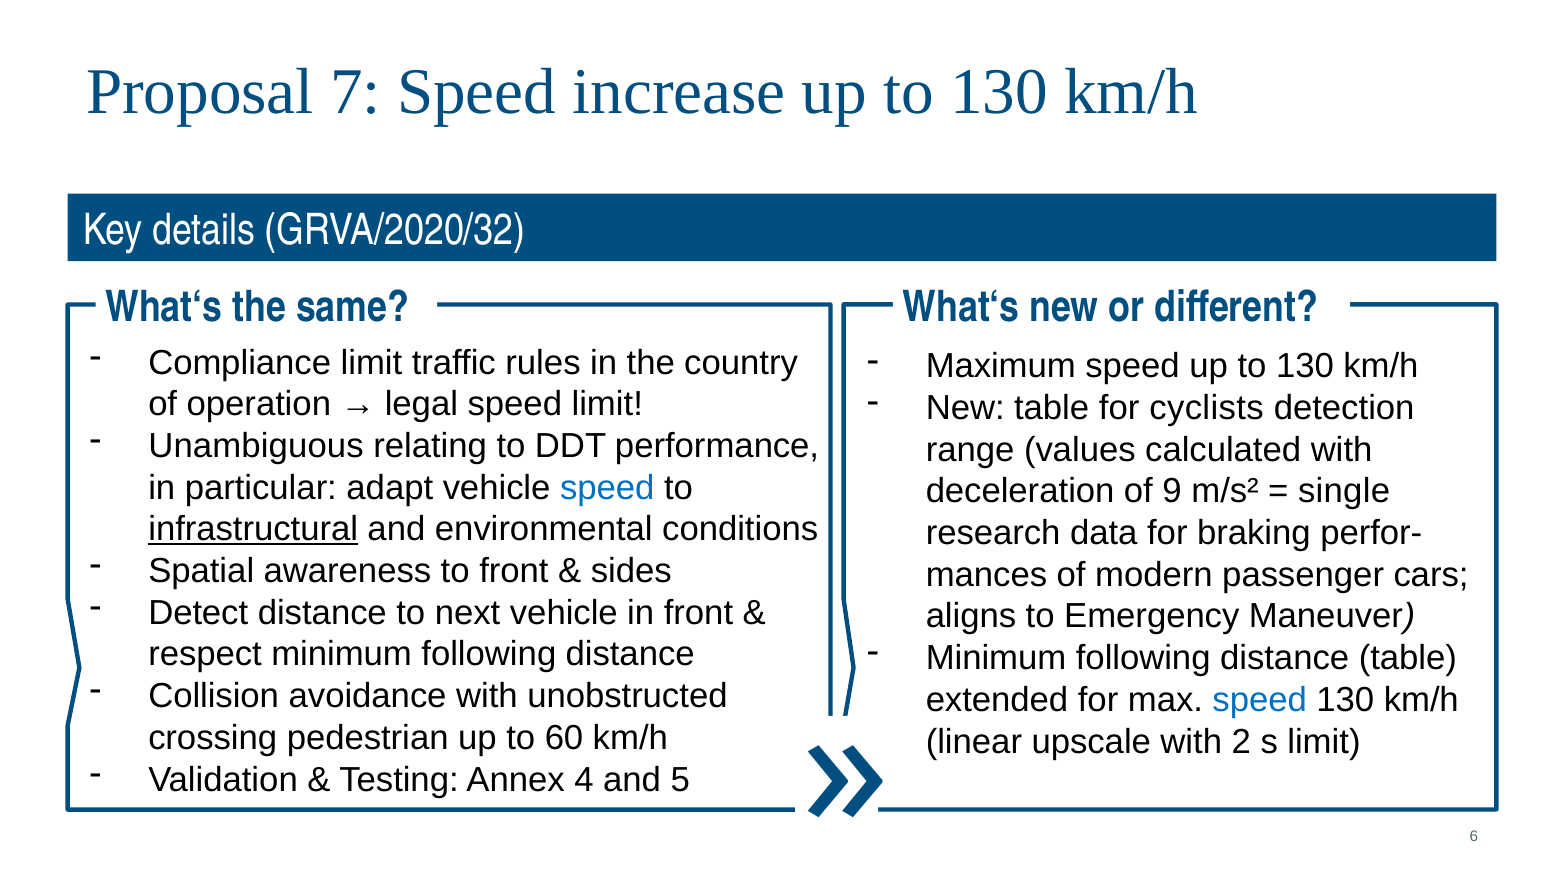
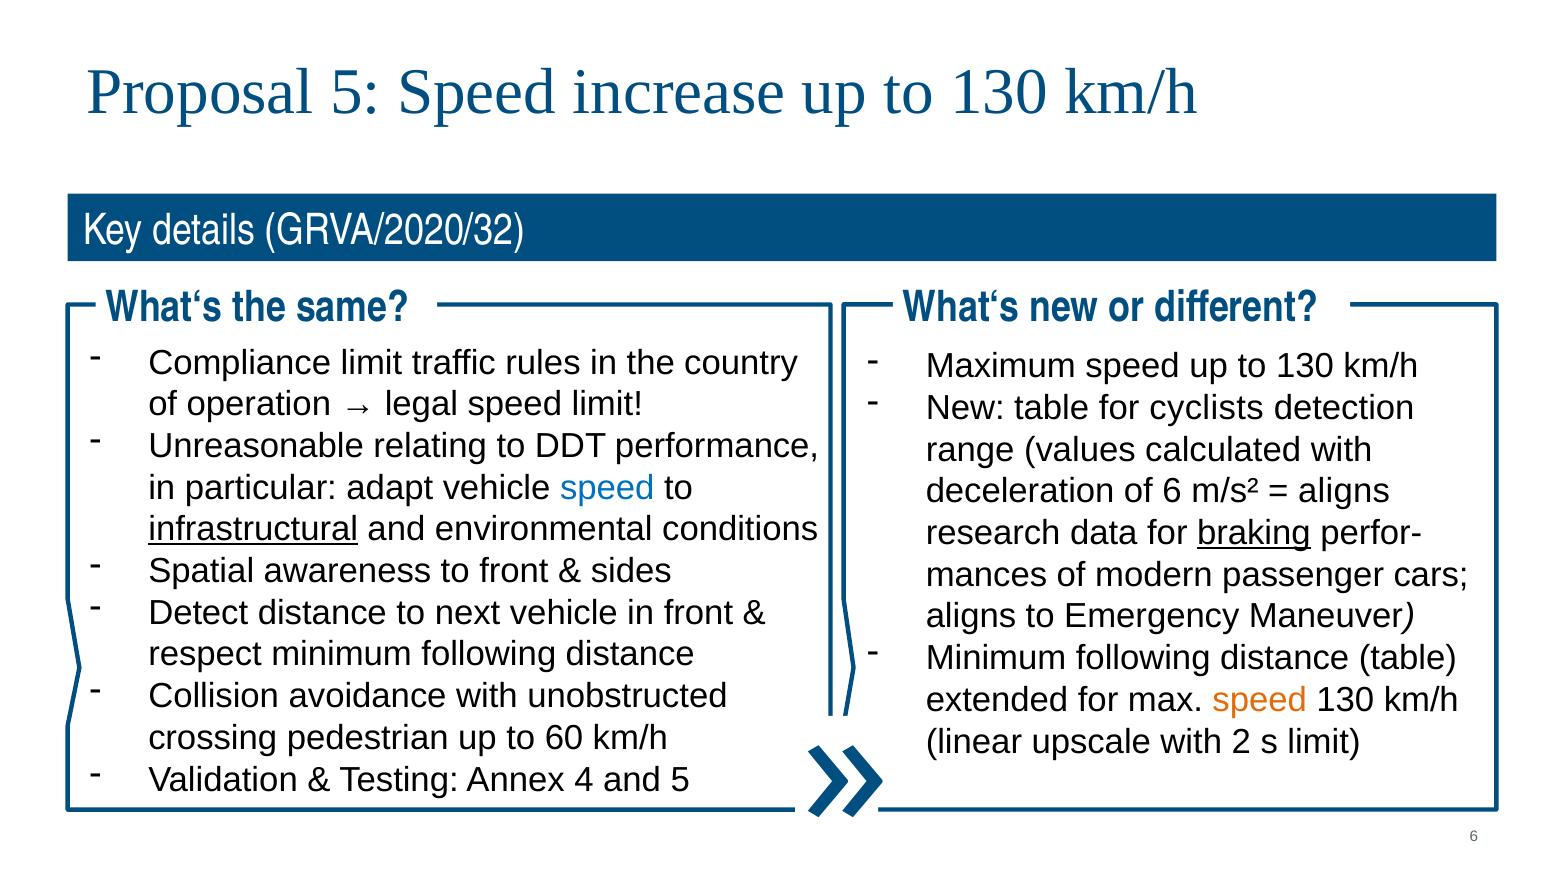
Proposal 7: 7 -> 5
Unambiguous: Unambiguous -> Unreasonable
of 9: 9 -> 6
single at (1344, 491): single -> aligns
braking underline: none -> present
speed at (1260, 700) colour: blue -> orange
